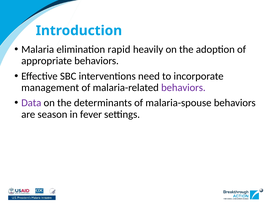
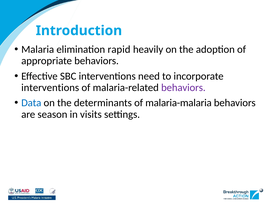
management at (50, 87): management -> interventions
Data colour: purple -> blue
malaria-spouse: malaria-spouse -> malaria-malaria
fever: fever -> visits
